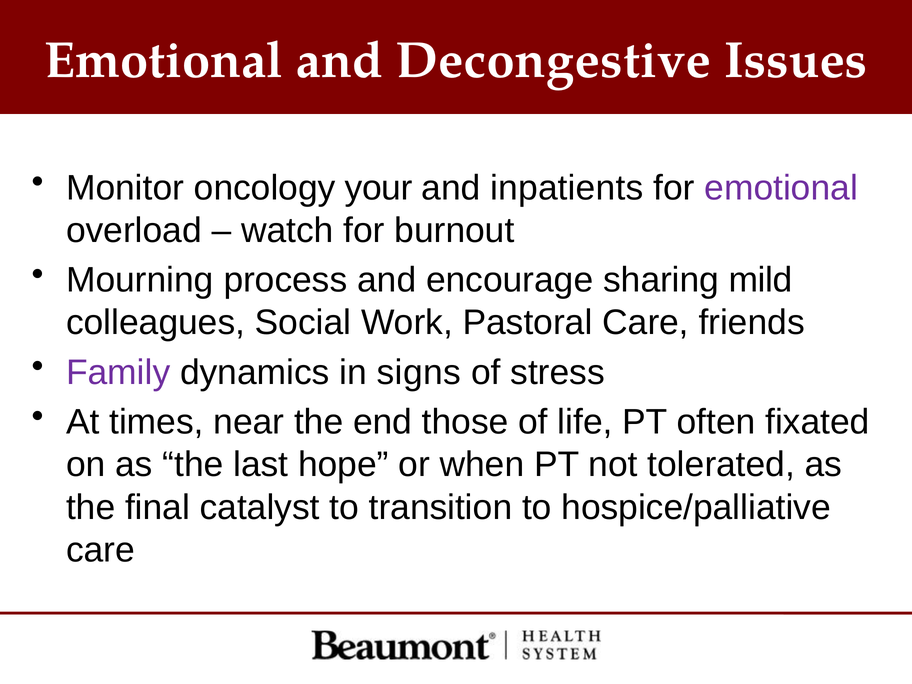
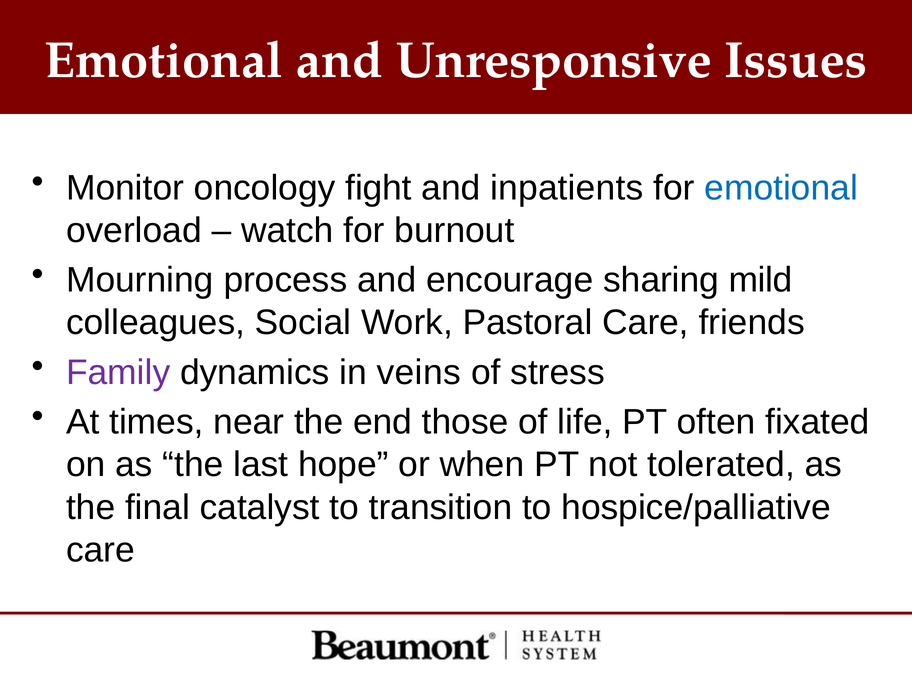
Decongestive: Decongestive -> Unresponsive
your: your -> fight
emotional at (781, 188) colour: purple -> blue
signs: signs -> veins
